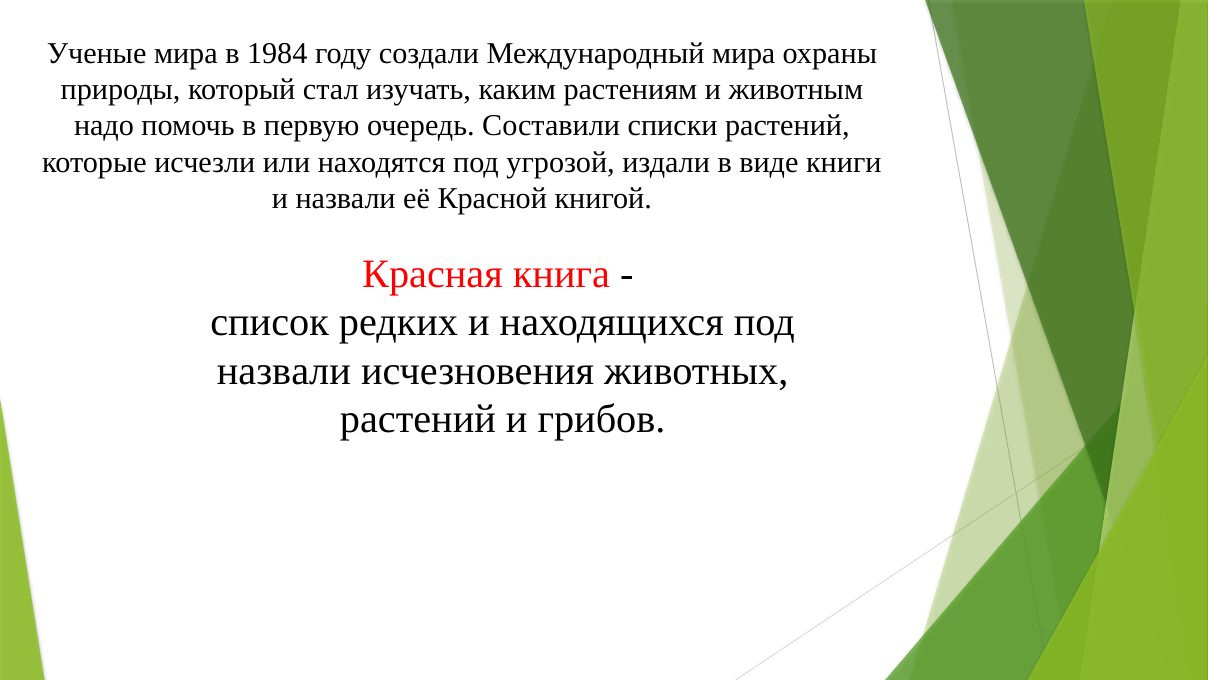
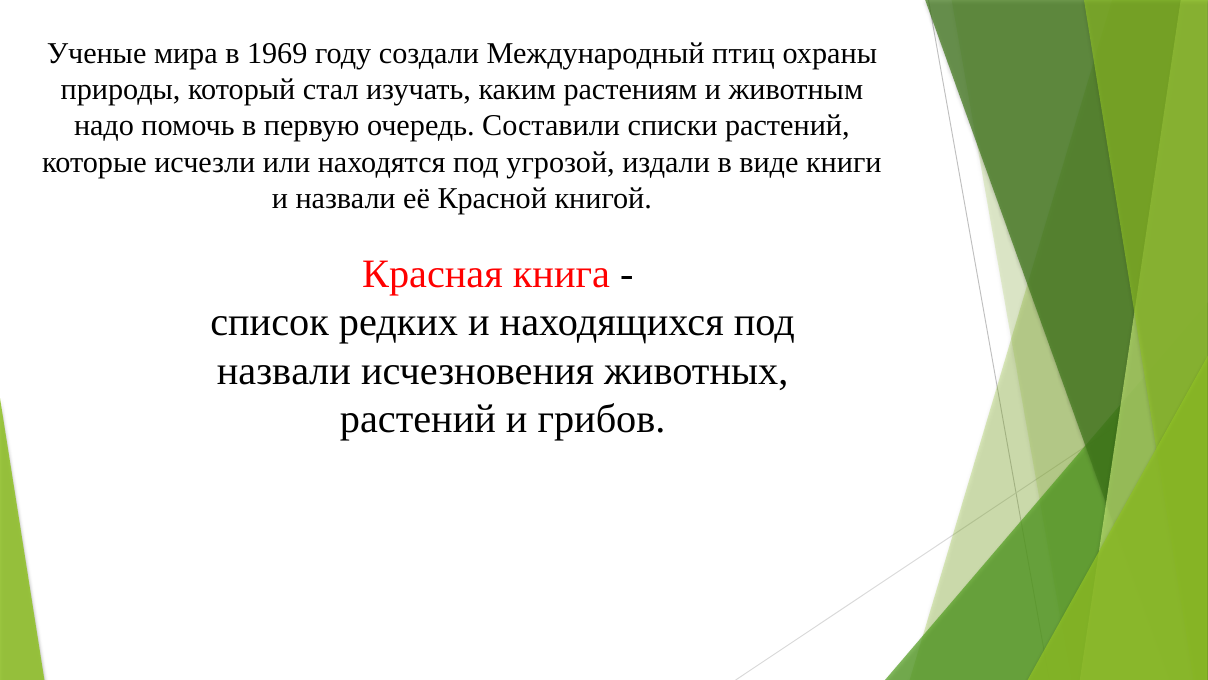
1984: 1984 -> 1969
Международный мира: мира -> птиц
